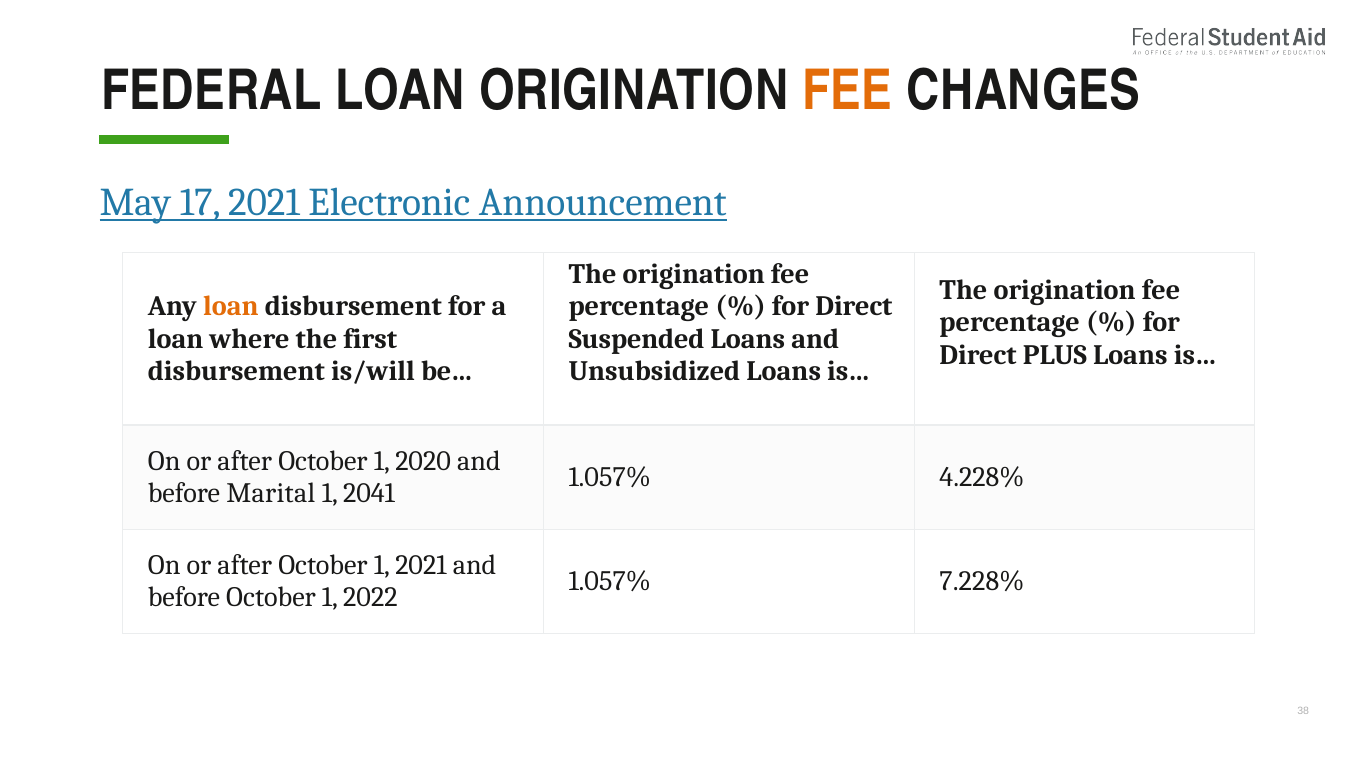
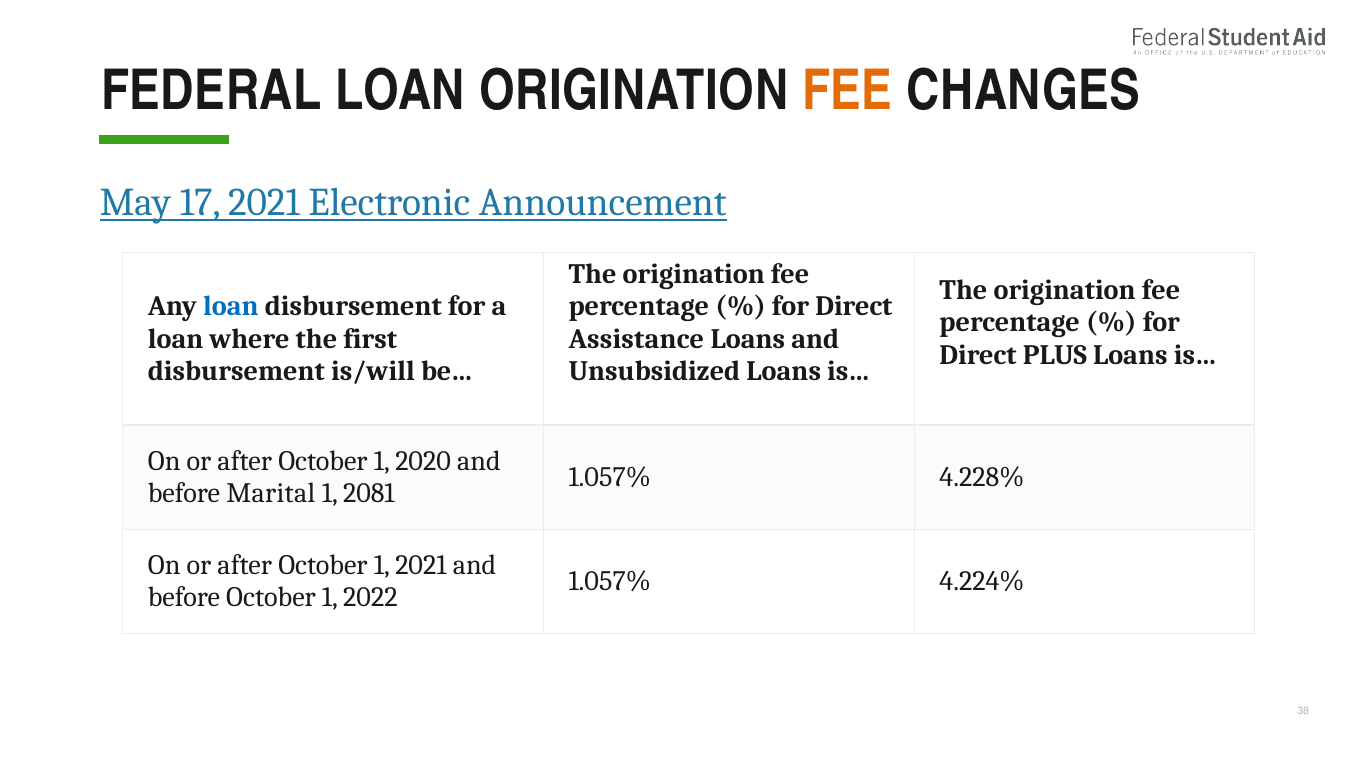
loan at (231, 306) colour: orange -> blue
Suspended: Suspended -> Assistance
2041: 2041 -> 2081
7.228%: 7.228% -> 4.224%
